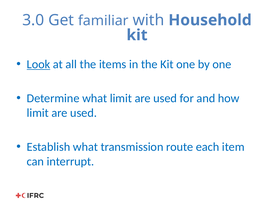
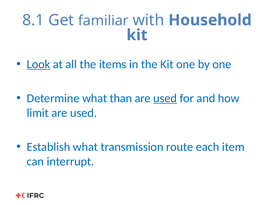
3.0: 3.0 -> 8.1
what limit: limit -> than
used at (165, 99) underline: none -> present
